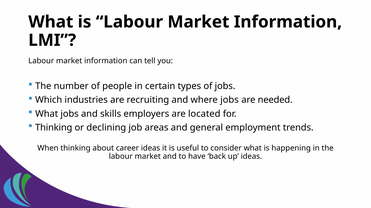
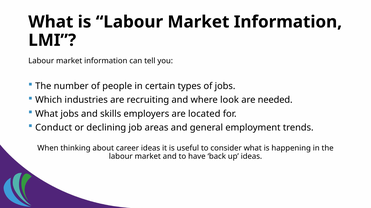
where jobs: jobs -> look
Thinking at (54, 128): Thinking -> Conduct
